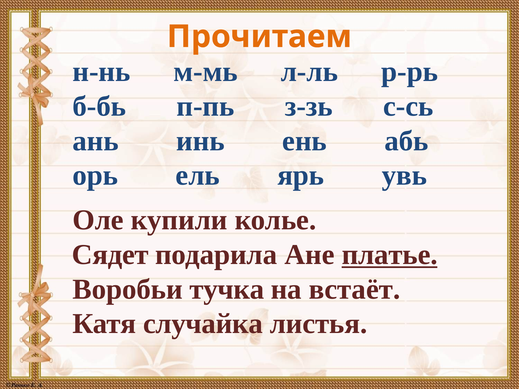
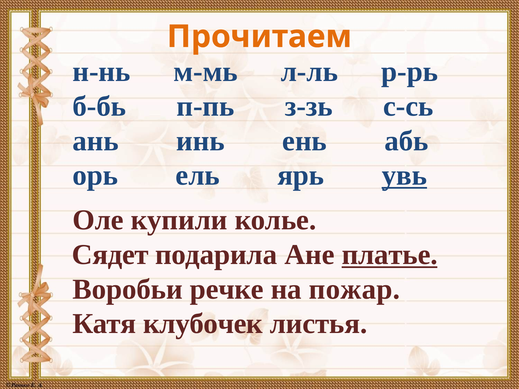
увь underline: none -> present
тучка: тучка -> речке
встаёт: встаёт -> пожар
случайка: случайка -> клубочек
